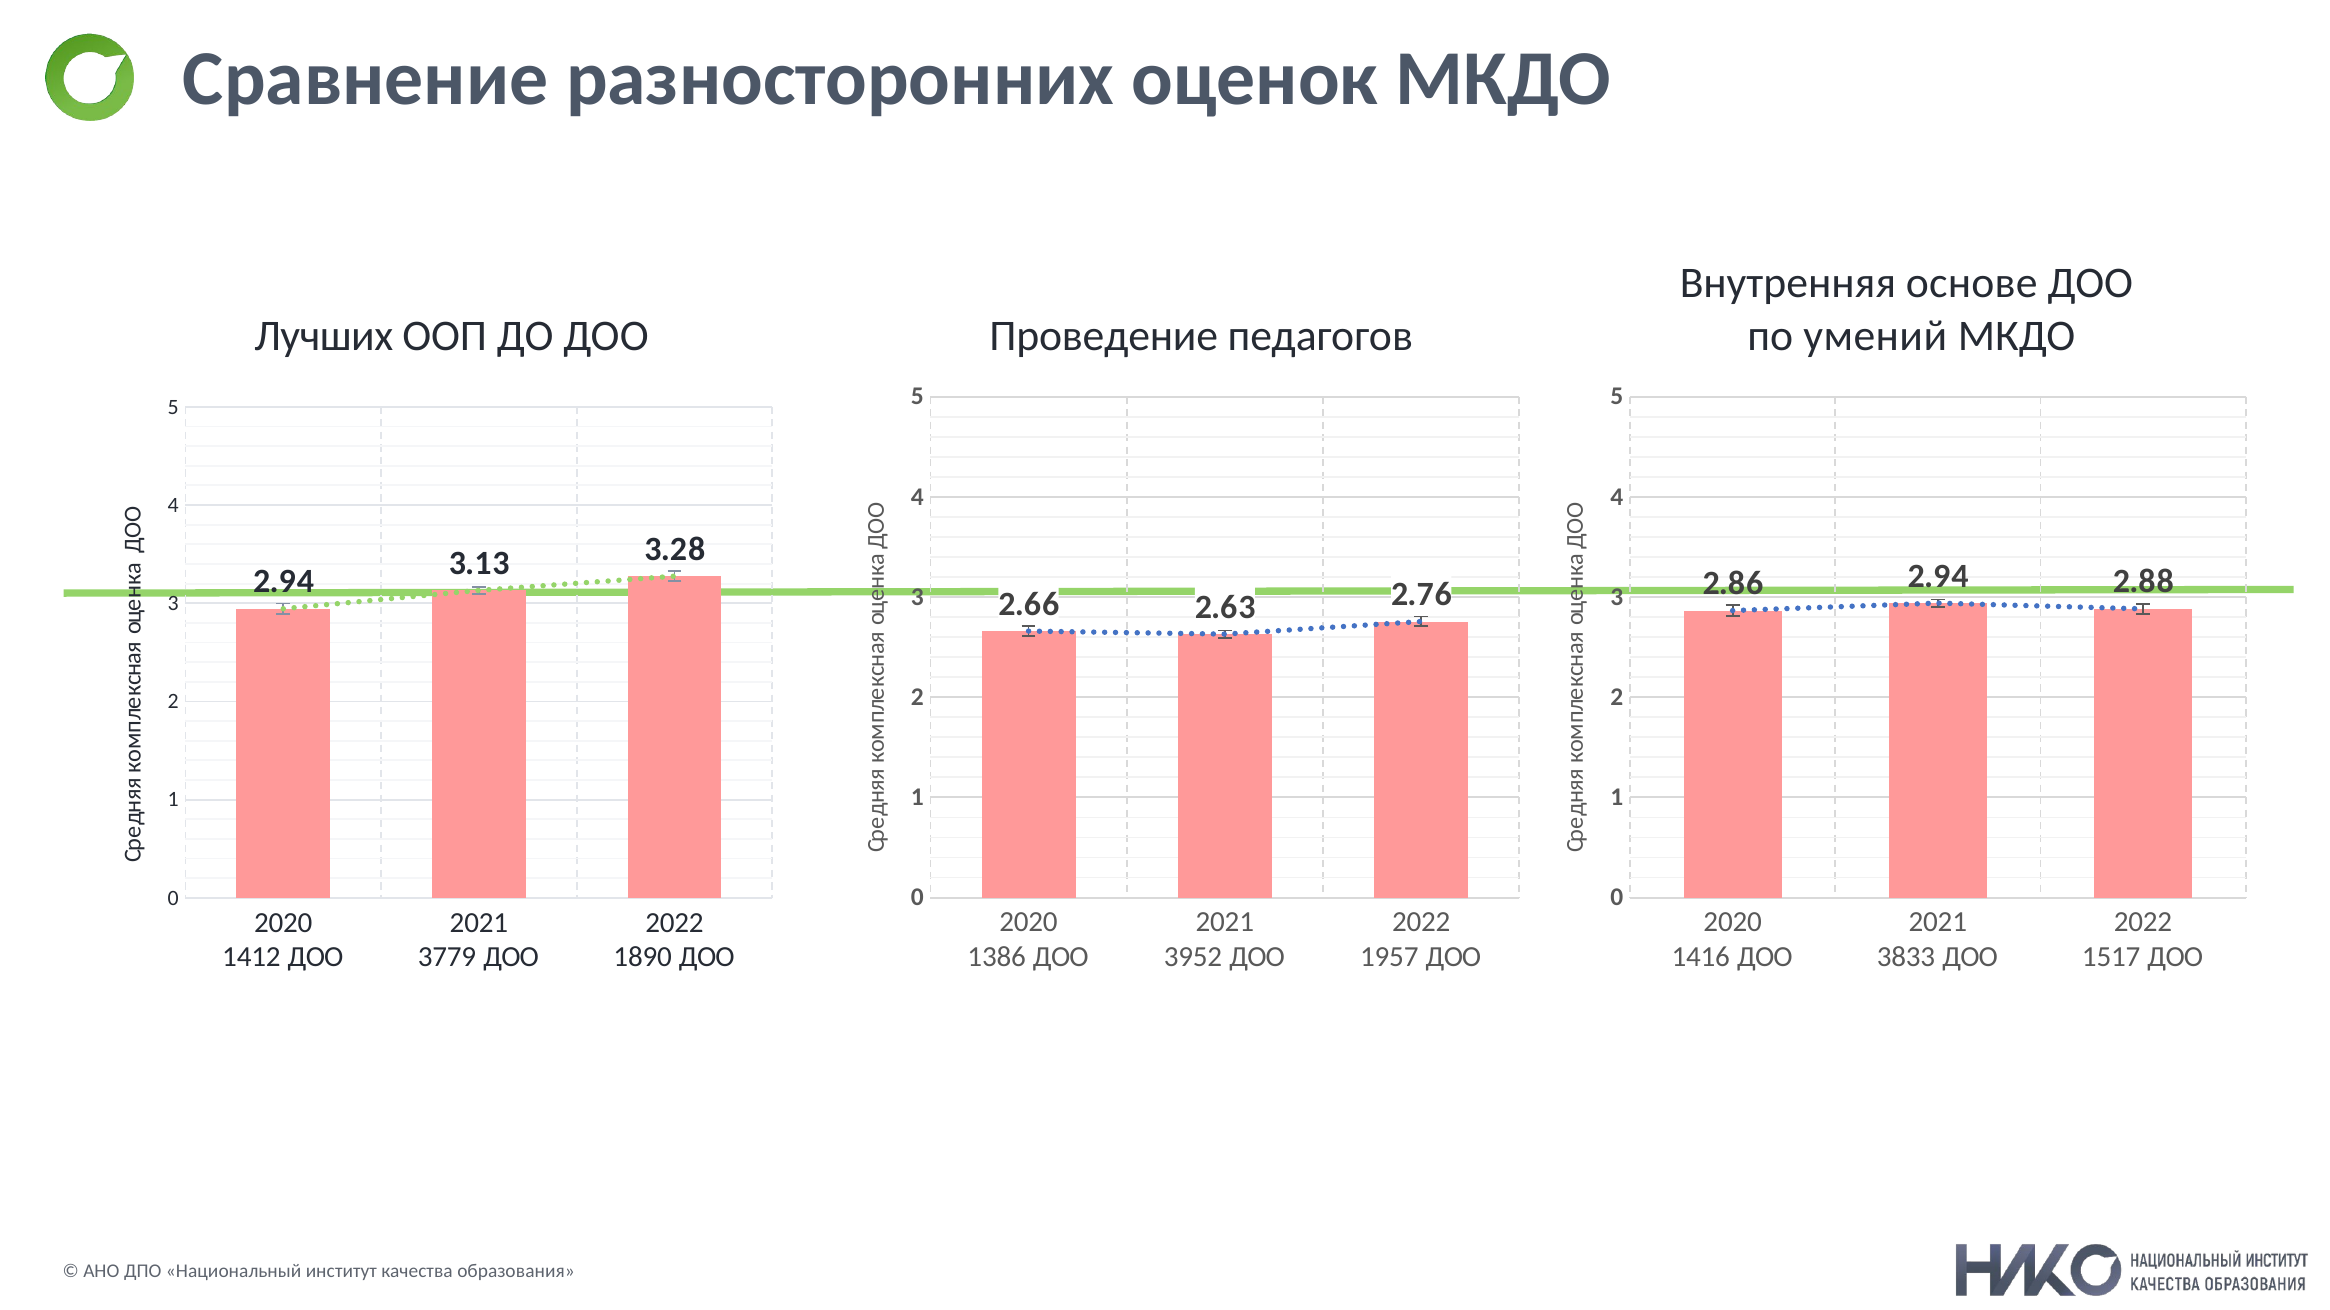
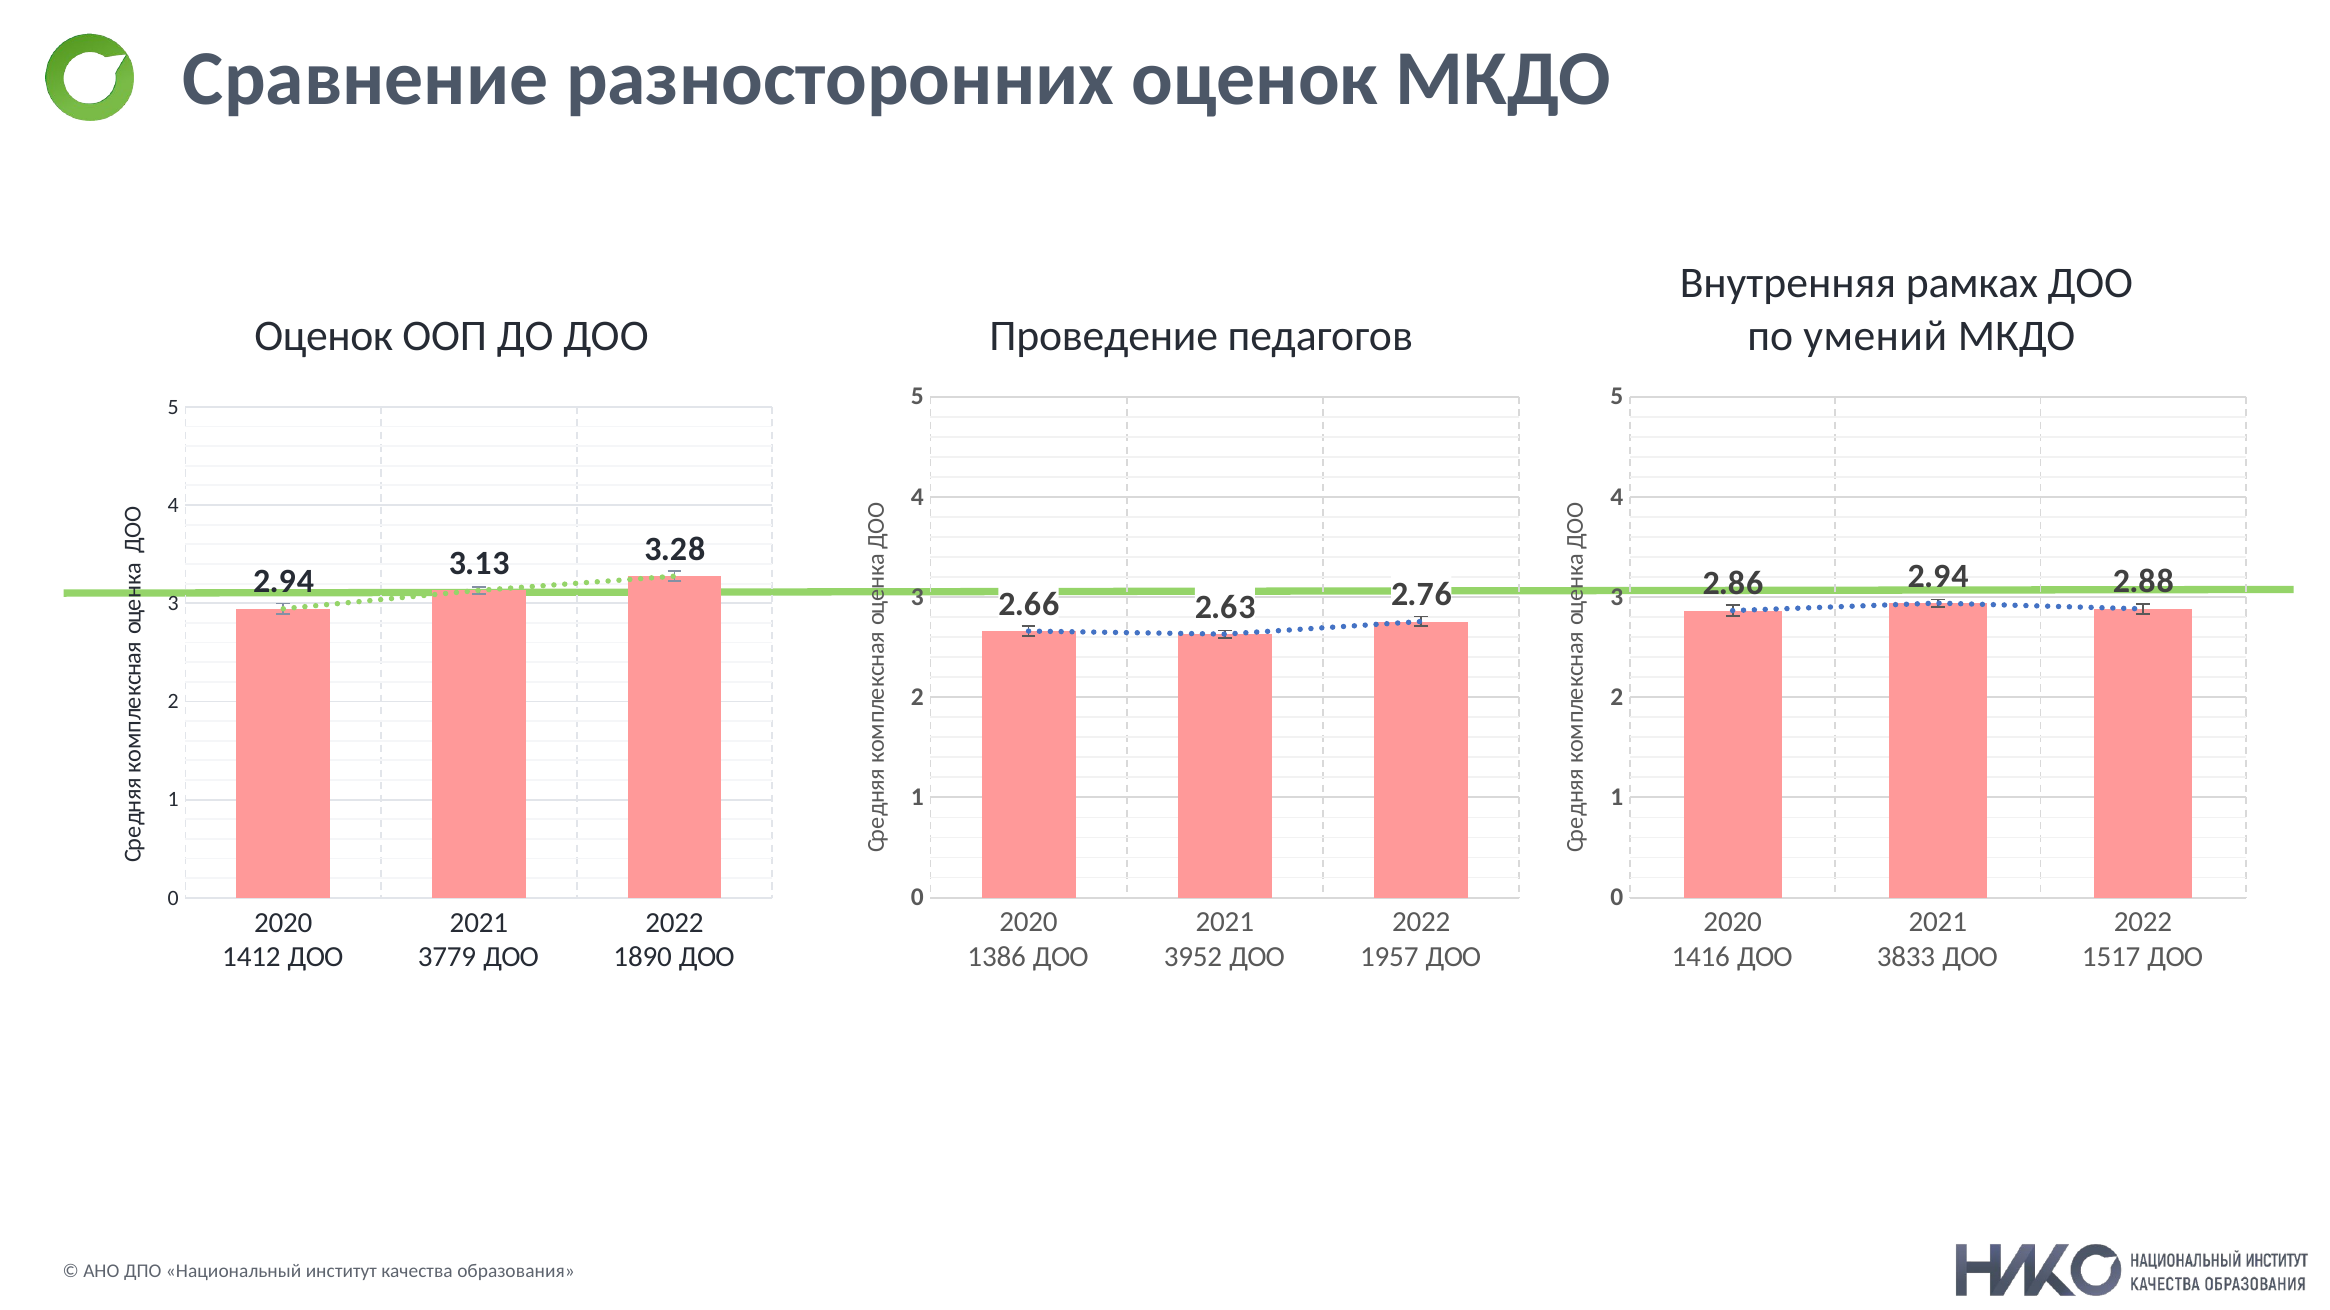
основе: основе -> рамках
Лучших at (324, 336): Лучших -> Оценок
